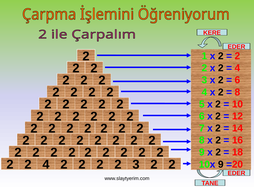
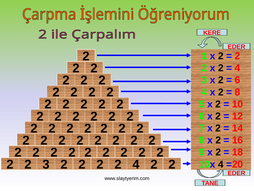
2 4: 4 -> 3
2 3: 3 -> 4
10x 9: 9 -> 4
